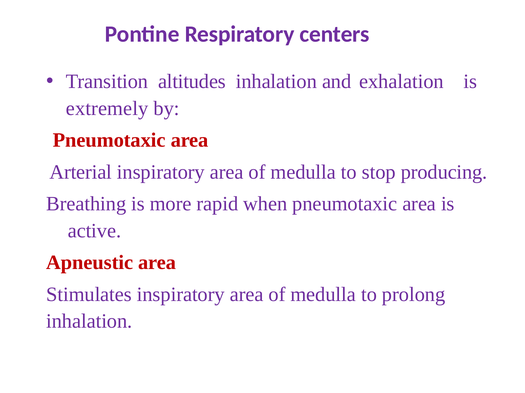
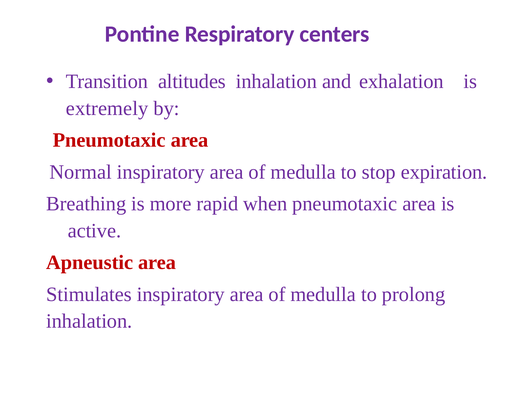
Arterial: Arterial -> Normal
producing: producing -> expiration
